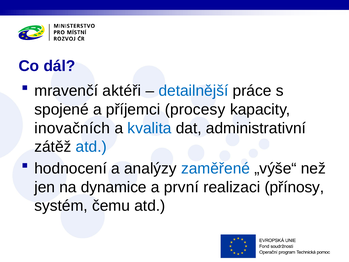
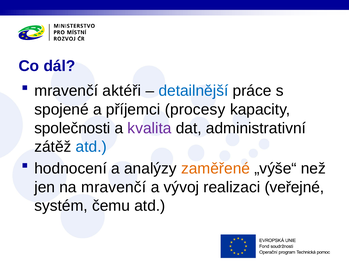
inovačních: inovačních -> společnosti
kvalita colour: blue -> purple
zaměřené colour: blue -> orange
na dynamice: dynamice -> mravenčí
první: první -> vývoj
přínosy: přínosy -> veřejné
